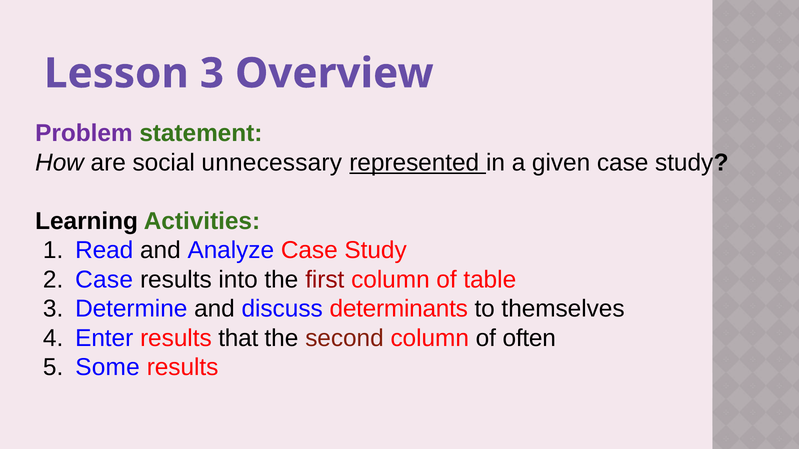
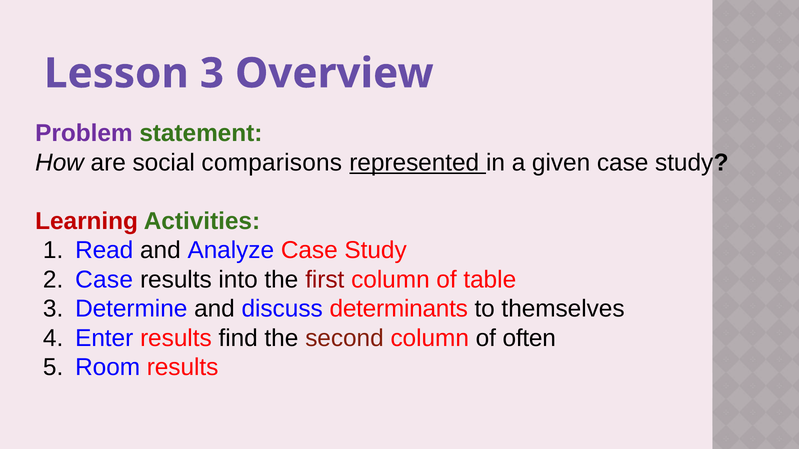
unnecessary: unnecessary -> comparisons
Learning colour: black -> red
that: that -> find
Some: Some -> Room
